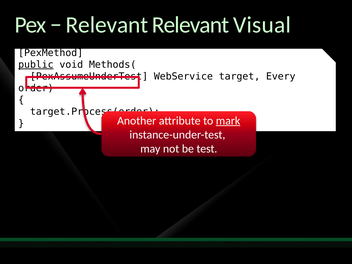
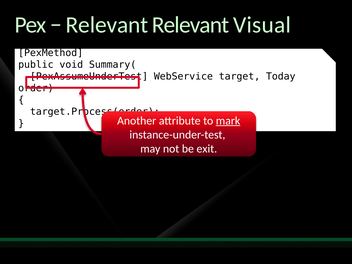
public underline: present -> none
Methods(: Methods( -> Summary(
Every: Every -> Today
test: test -> exit
